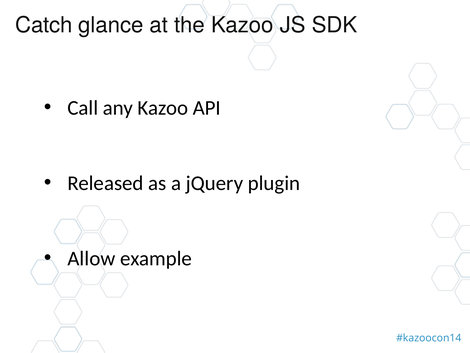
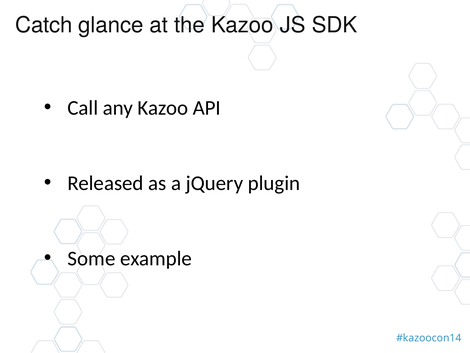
Allow: Allow -> Some
